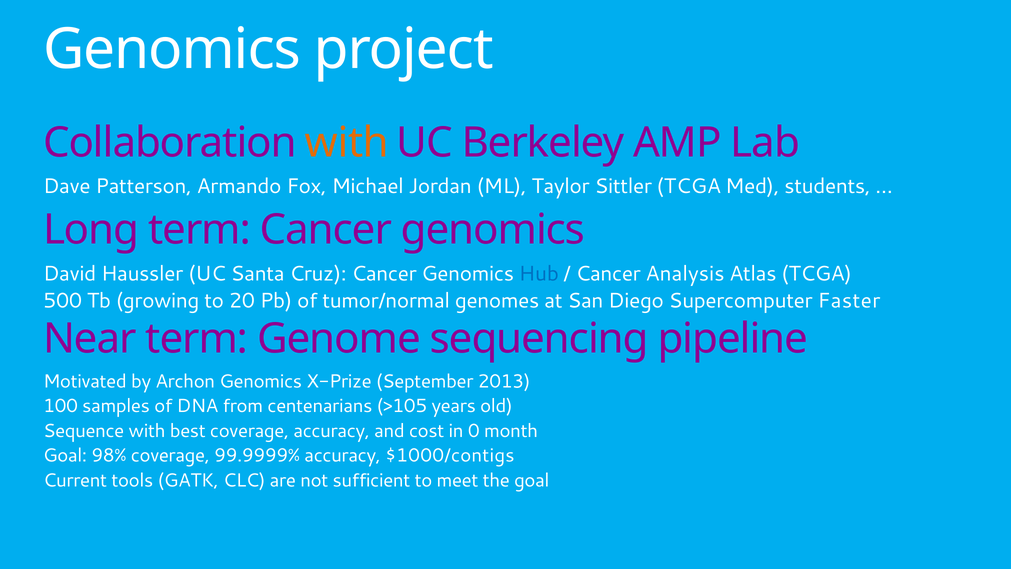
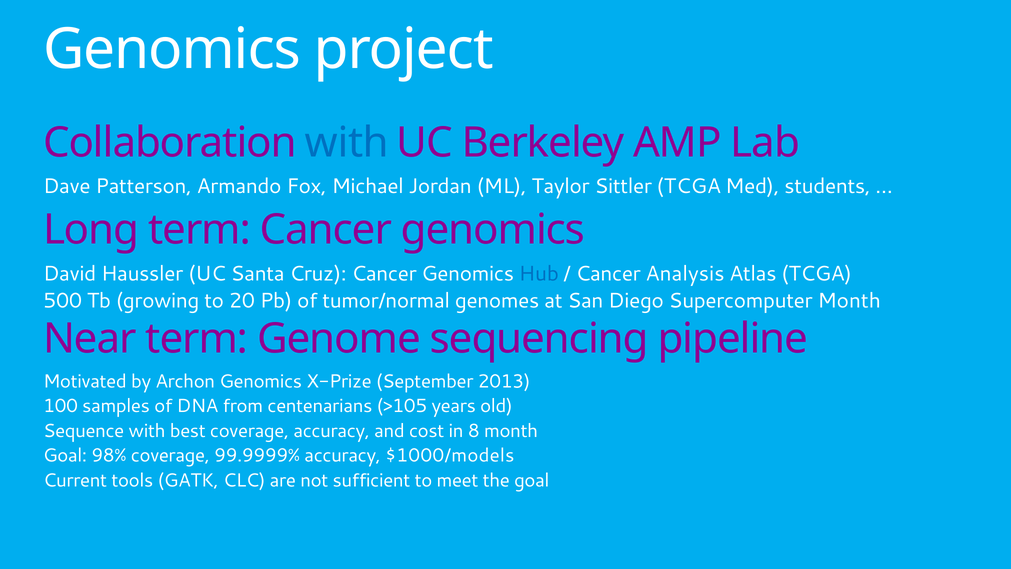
with at (347, 143) colour: orange -> blue
Supercomputer Faster: Faster -> Month
0: 0 -> 8
$1000/contigs: $1000/contigs -> $1000/models
